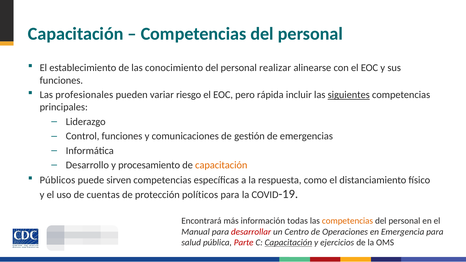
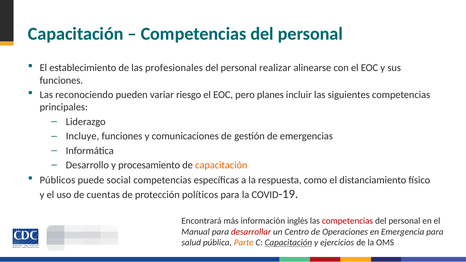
conocimiento: conocimiento -> profesionales
profesionales: profesionales -> reconociendo
rápida: rápida -> planes
siguientes underline: present -> none
Control: Control -> Incluye
sirven: sirven -> social
todas: todas -> inglés
competencias at (347, 221) colour: orange -> red
Parte colour: red -> orange
